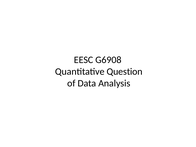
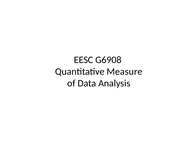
Question: Question -> Measure
